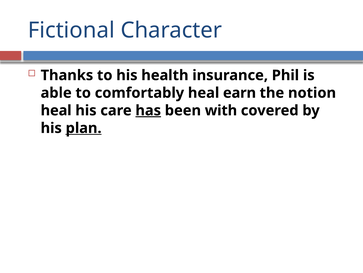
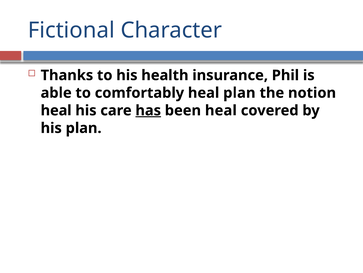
heal earn: earn -> plan
been with: with -> heal
plan at (84, 128) underline: present -> none
